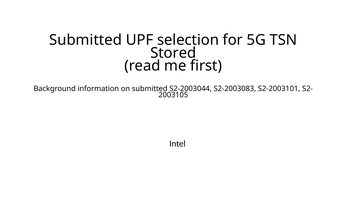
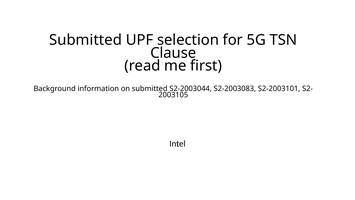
Stored: Stored -> Clause
